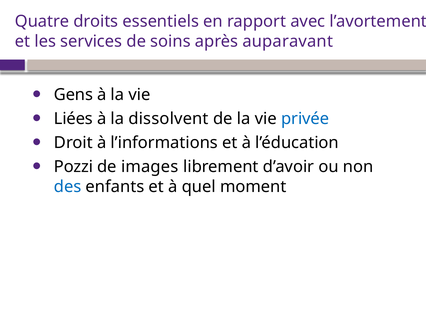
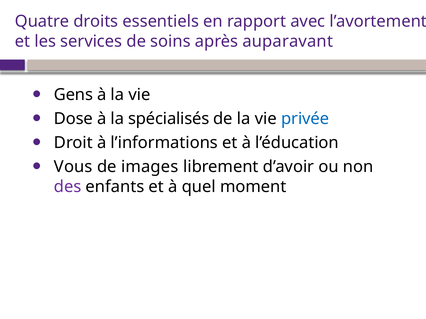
Liées: Liées -> Dose
dissolvent: dissolvent -> spécialisés
Pozzi: Pozzi -> Vous
des colour: blue -> purple
